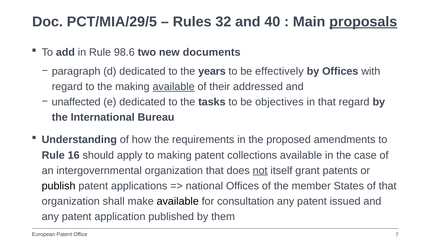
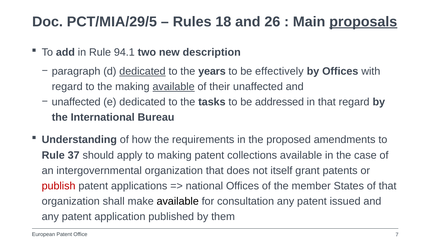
32: 32 -> 18
40: 40 -> 26
98.6: 98.6 -> 94.1
documents: documents -> description
dedicated at (142, 71) underline: none -> present
their addressed: addressed -> unaffected
objectives: objectives -> addressed
16: 16 -> 37
not underline: present -> none
publish colour: black -> red
